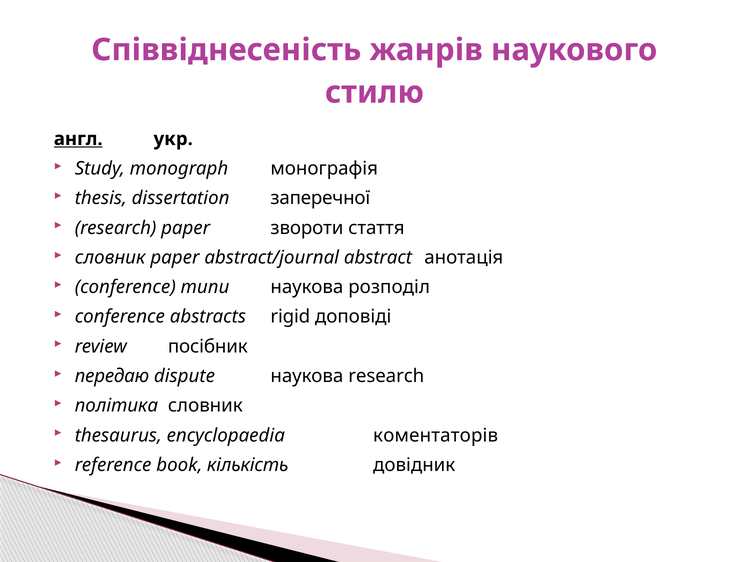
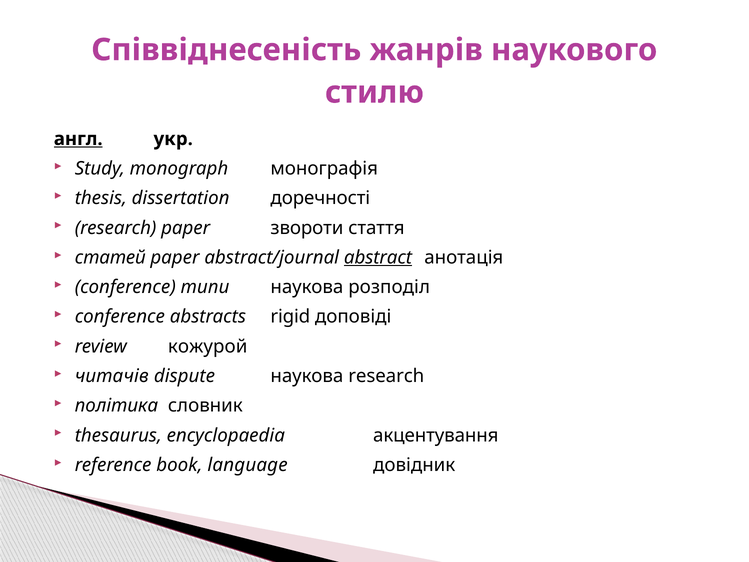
заперечної: заперечної -> доречності
словник at (110, 257): словник -> статей
abstract underline: none -> present
посібник: посібник -> кожурой
передаю: передаю -> читачів
коментаторів: коментаторів -> акцентування
кількість: кількість -> language
